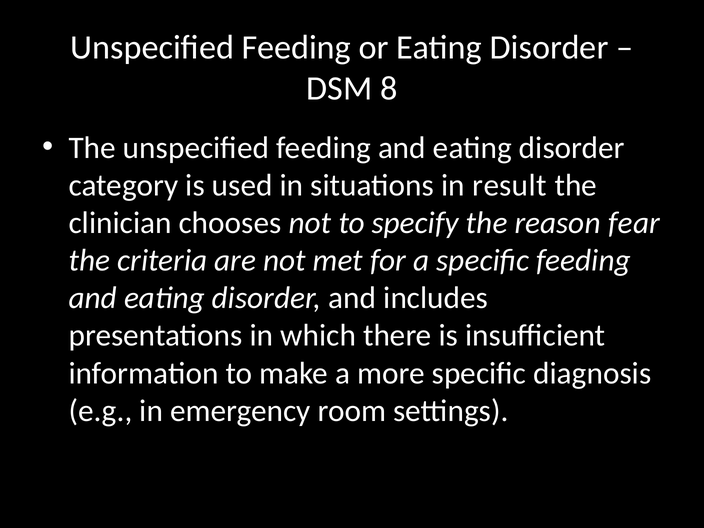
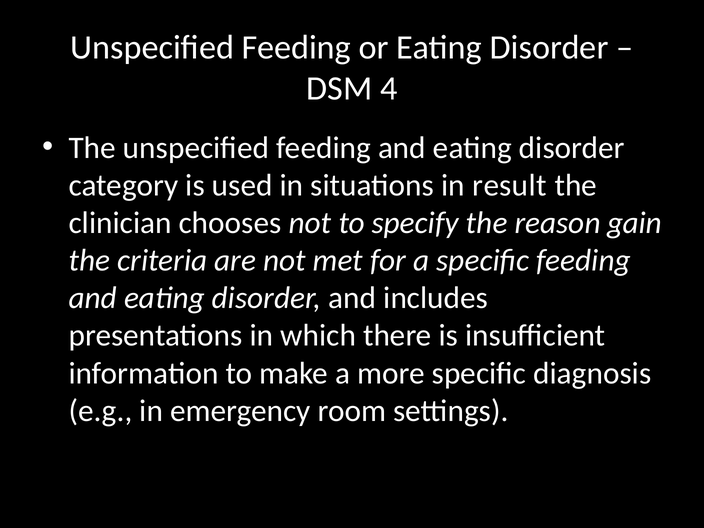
8: 8 -> 4
fear: fear -> gain
